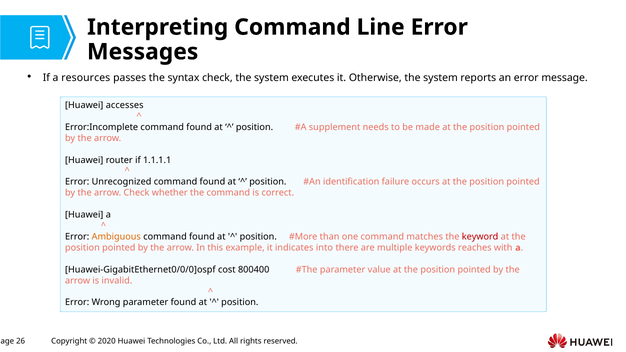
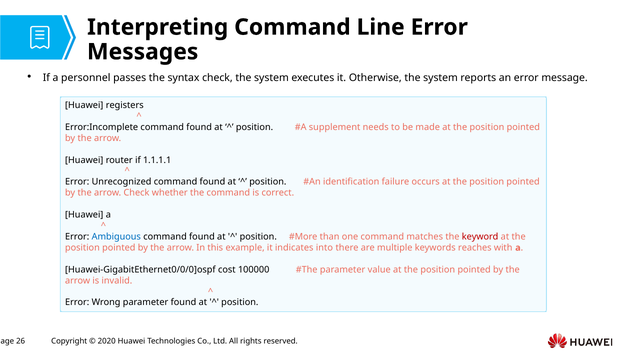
resources: resources -> personnel
accesses: accesses -> registers
Ambiguous colour: orange -> blue
800400: 800400 -> 100000
